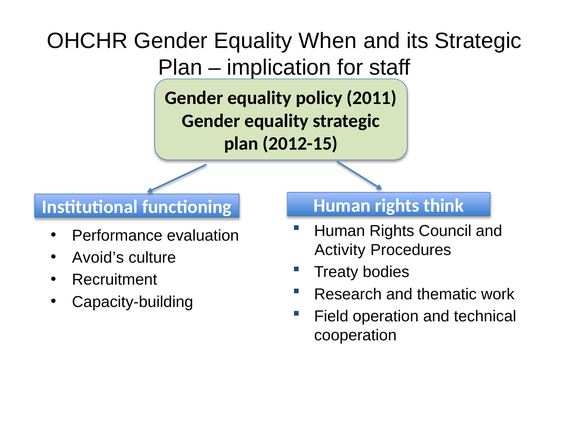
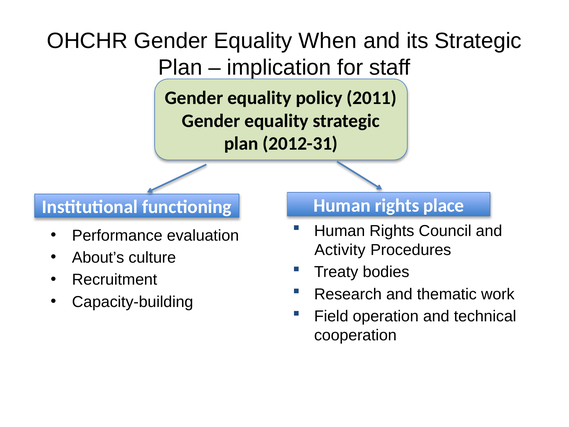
2012-15: 2012-15 -> 2012-31
think: think -> place
Avoid’s: Avoid’s -> About’s
